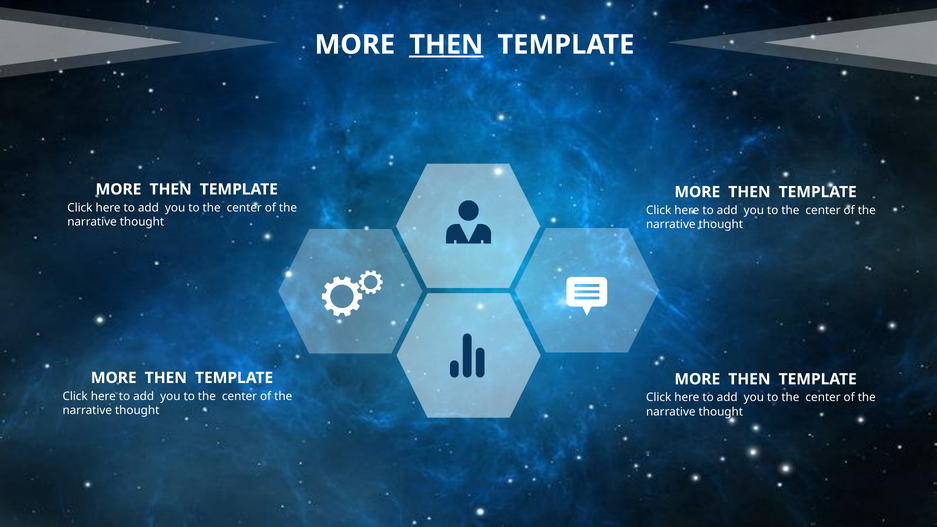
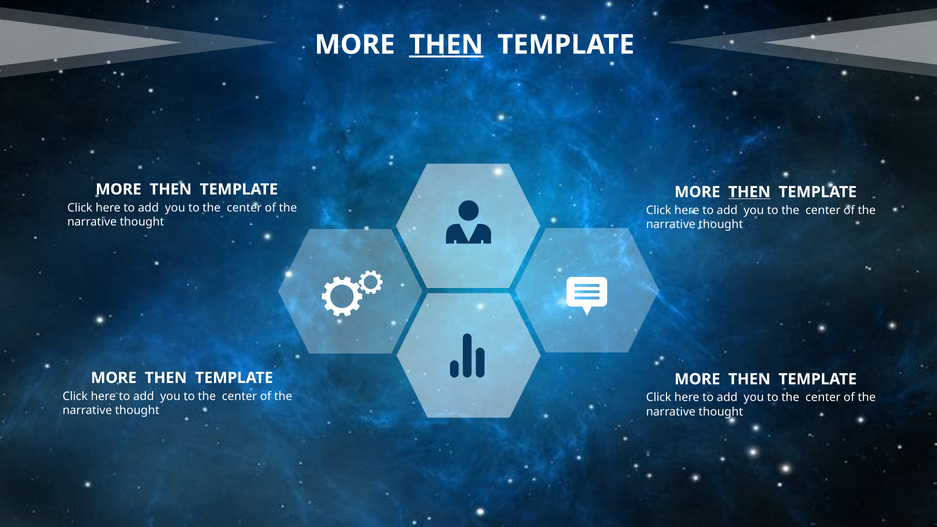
THEN at (749, 192) underline: none -> present
